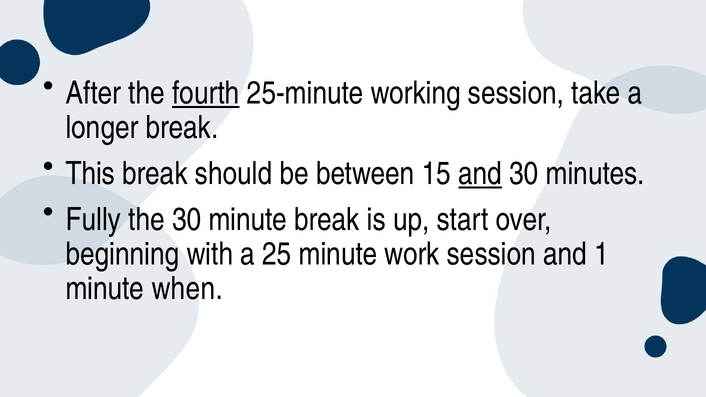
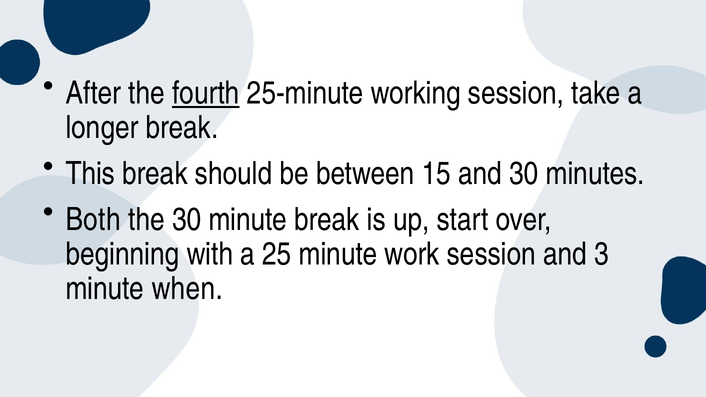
and at (480, 174) underline: present -> none
Fully: Fully -> Both
1: 1 -> 3
